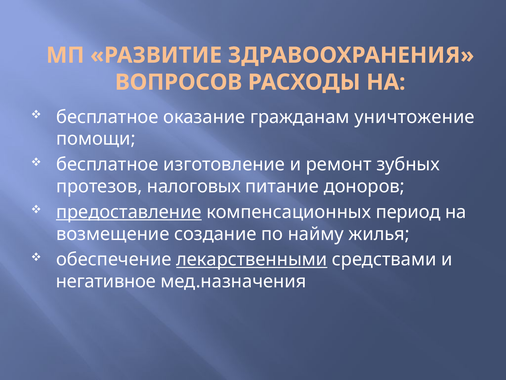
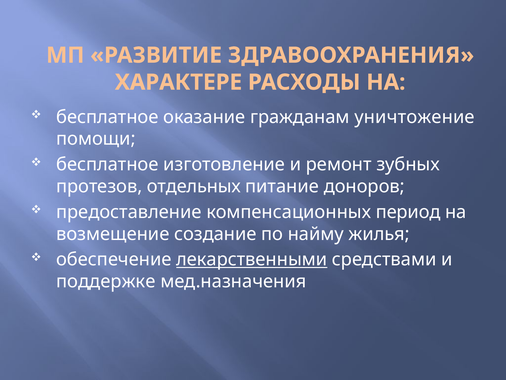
ВОПРОСОВ: ВОПРОСОВ -> ХАРАКТЕРЕ
налоговых: налоговых -> отдельных
предоставление underline: present -> none
негативное: негативное -> поддержке
